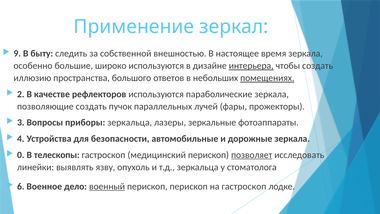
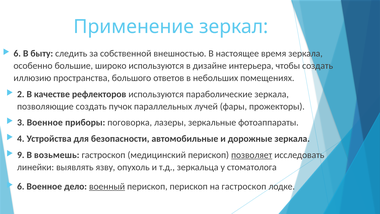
9 at (17, 54): 9 -> 6
интерьера underline: present -> none
помещениях underline: present -> none
3 Вопросы: Вопросы -> Военное
приборы зеркальца: зеркальца -> поговорка
0: 0 -> 9
телескопы: телескопы -> возьмешь
